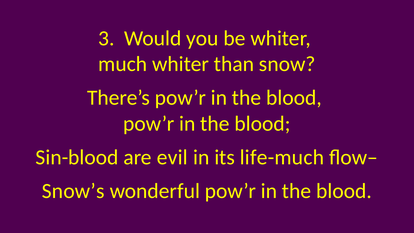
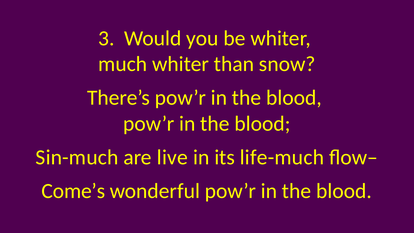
Sin-blood: Sin-blood -> Sin-much
evil: evil -> live
Snow’s: Snow’s -> Come’s
